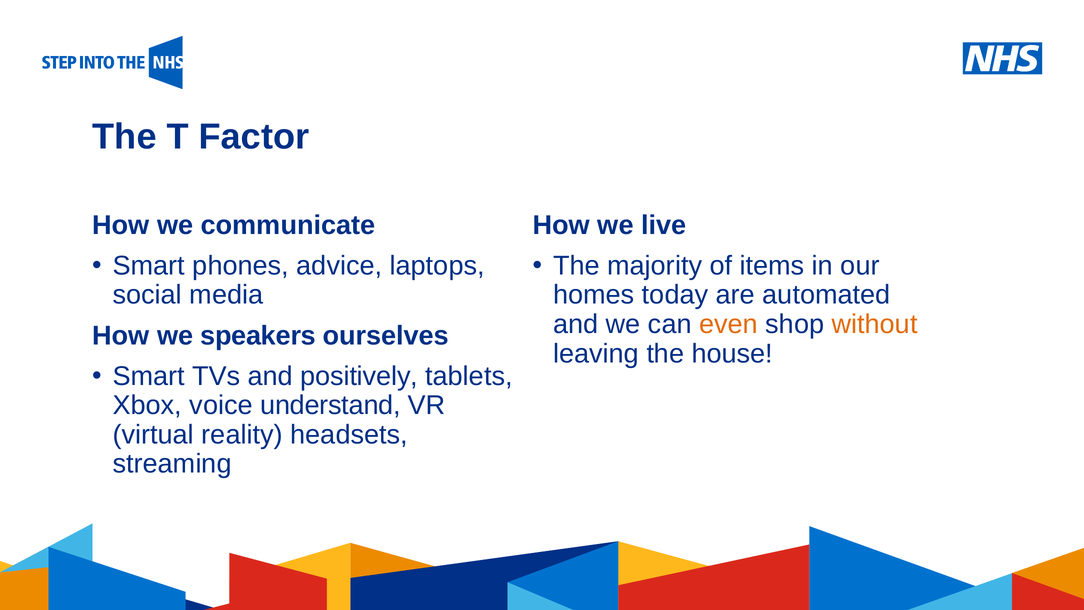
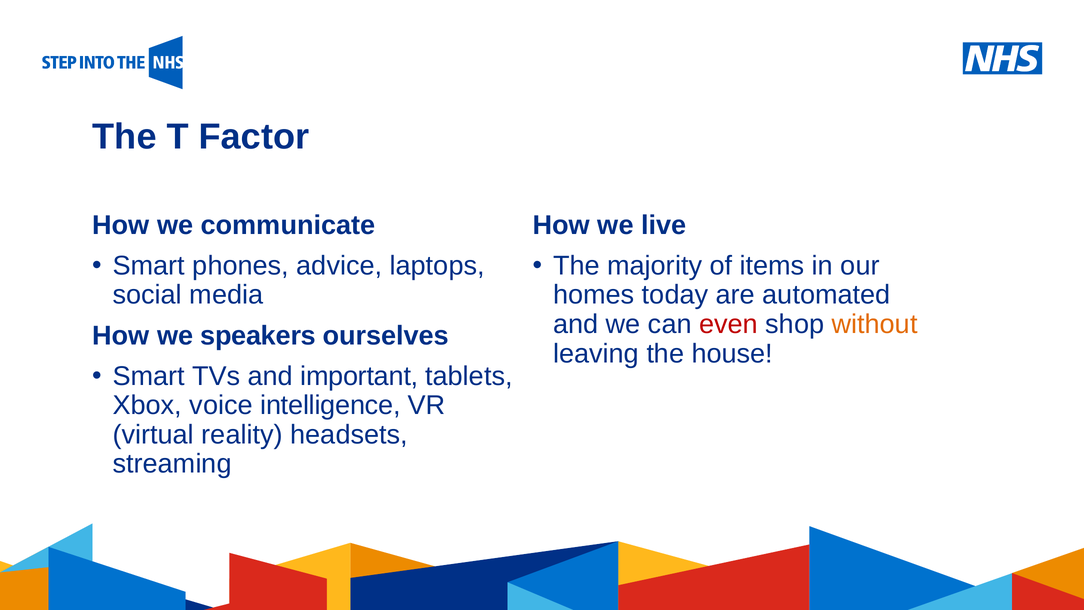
even colour: orange -> red
positively: positively -> important
understand: understand -> intelligence
